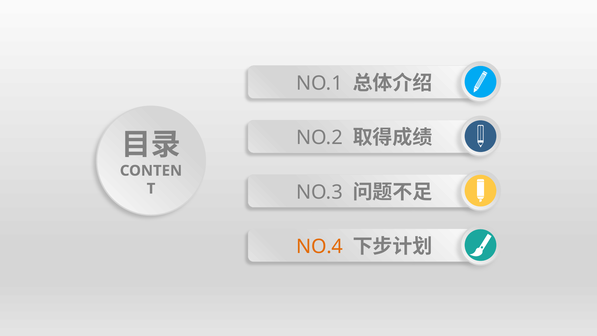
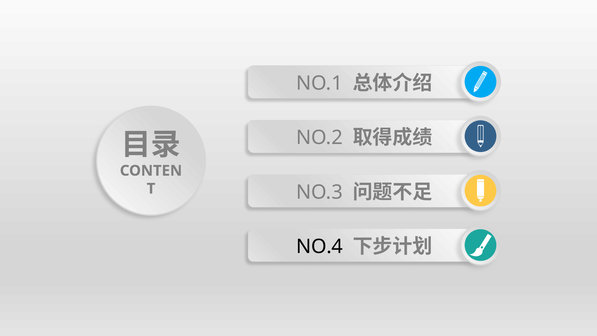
NO.4 colour: orange -> black
